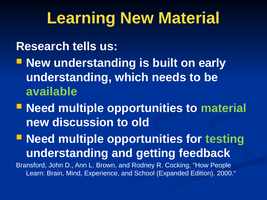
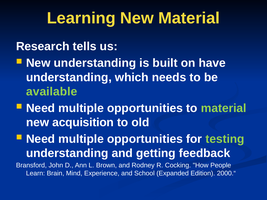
early: early -> have
discussion: discussion -> acquisition
